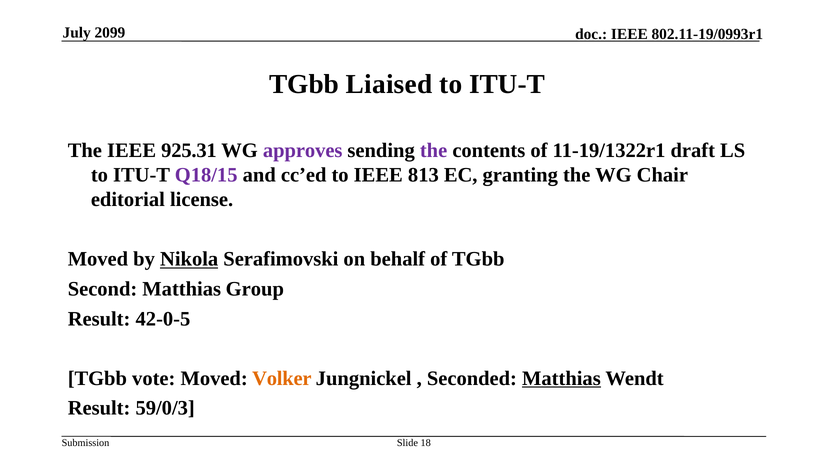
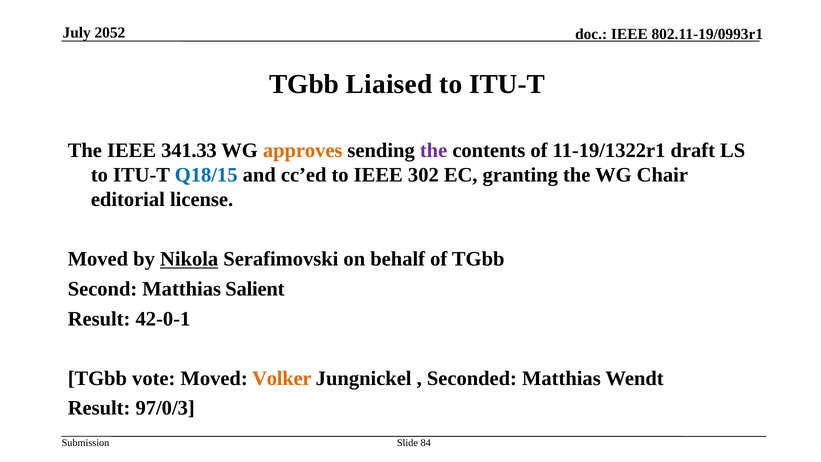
2099: 2099 -> 2052
925.31: 925.31 -> 341.33
approves colour: purple -> orange
Q18/15 colour: purple -> blue
813: 813 -> 302
Group: Group -> Salient
42-0-5: 42-0-5 -> 42-0-1
Matthias at (561, 378) underline: present -> none
59/0/3: 59/0/3 -> 97/0/3
18: 18 -> 84
